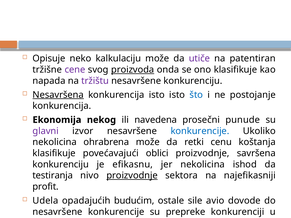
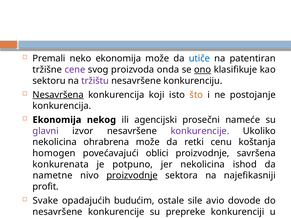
Opisuje: Opisuje -> Premali
neko kalkulaciju: kalkulaciju -> ekonomija
utiče colour: purple -> blue
proizvoda at (133, 70) underline: present -> none
ono underline: none -> present
napada: napada -> sektoru
konkurencija isto: isto -> koji
što colour: blue -> orange
navedena: navedena -> agencijski
punude: punude -> nameće
konkurencije at (200, 131) colour: blue -> purple
klasifikuje at (54, 153): klasifikuje -> homogen
konkurenciju at (61, 165): konkurenciju -> konkurenata
efikasnu: efikasnu -> potpuno
testiranja: testiranja -> nametne
Udela: Udela -> Svake
